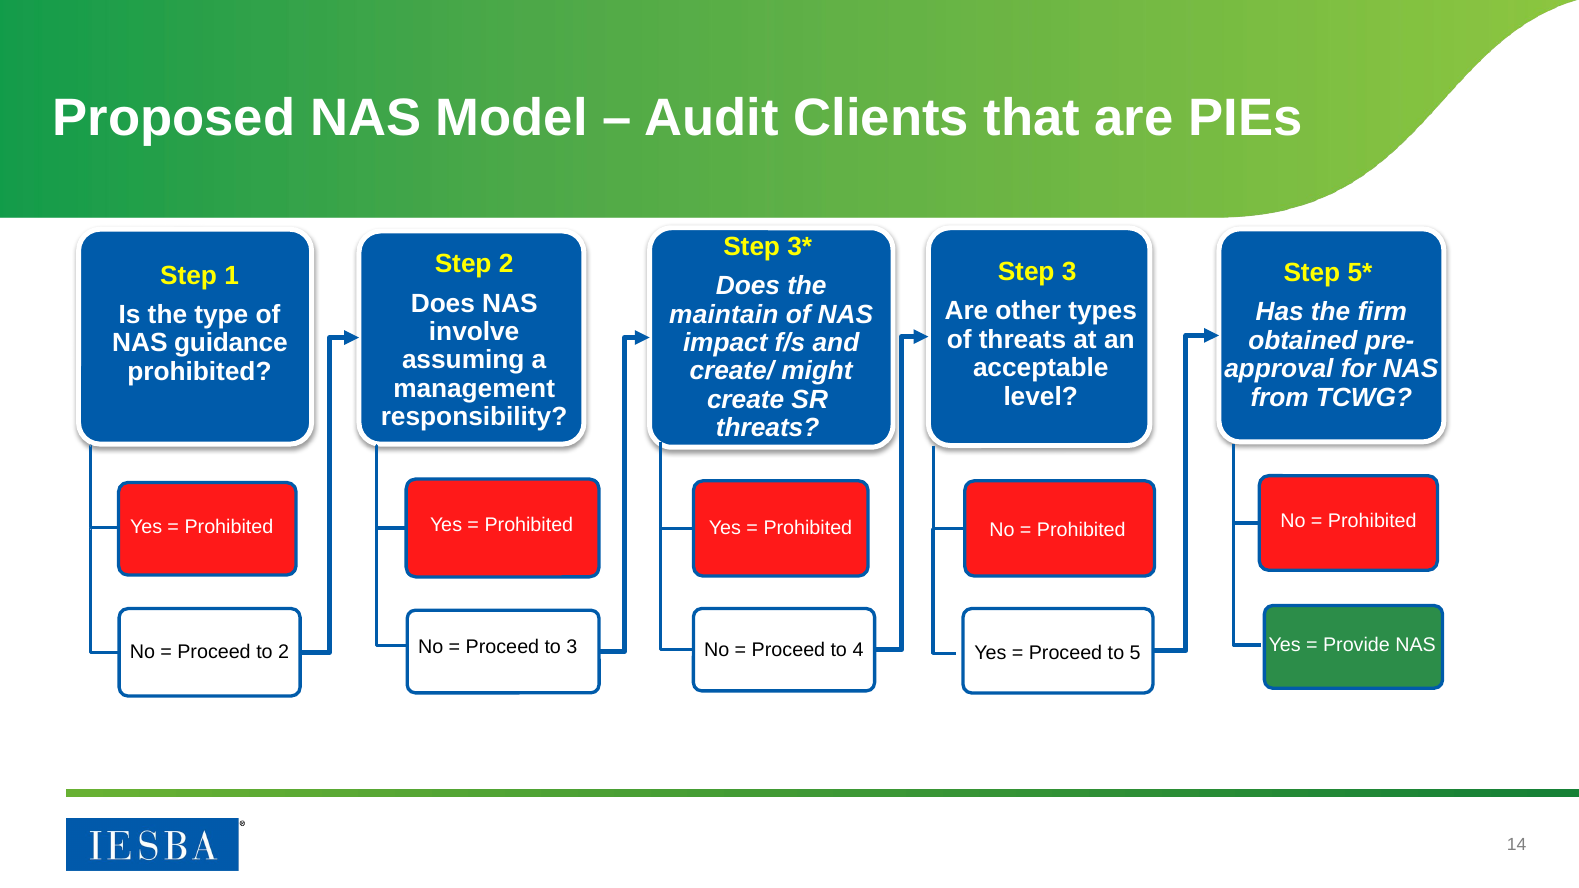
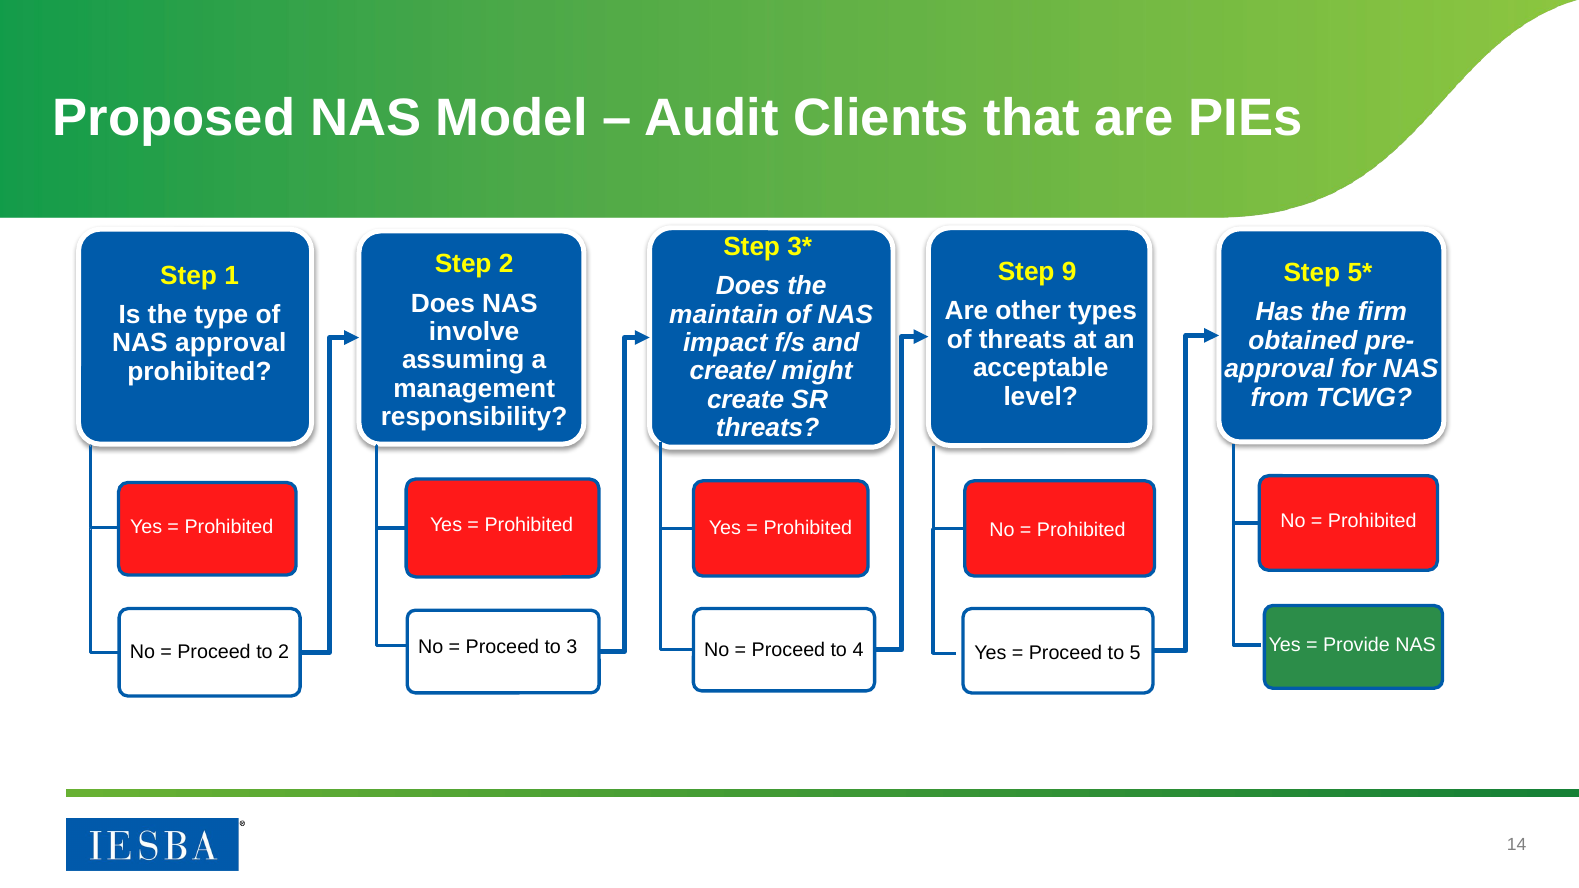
Step 3: 3 -> 9
NAS guidance: guidance -> approval
